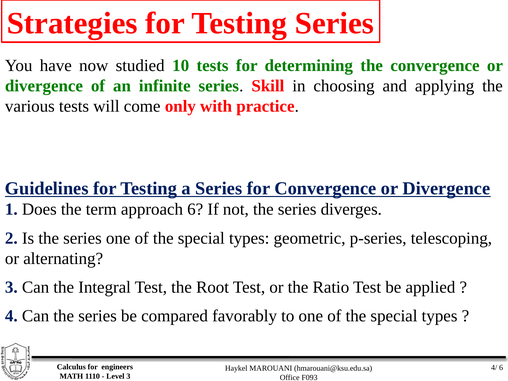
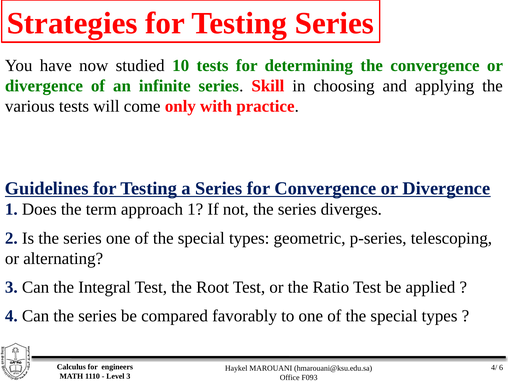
approach 6: 6 -> 1
